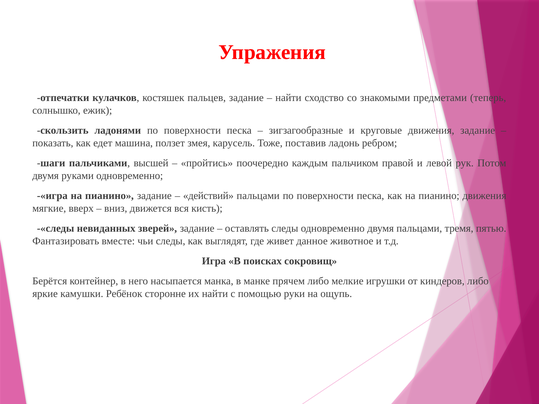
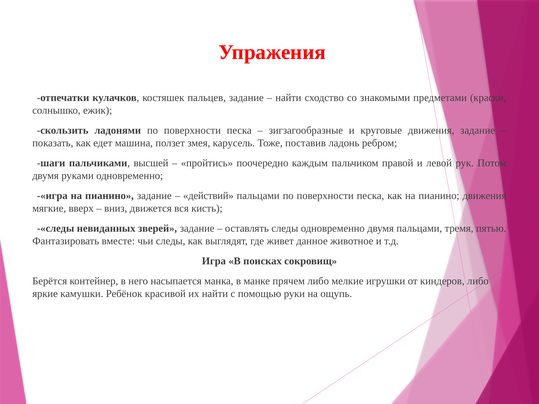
теперь: теперь -> краски
сторонне: сторонне -> красивой
